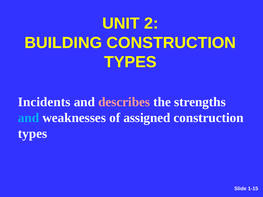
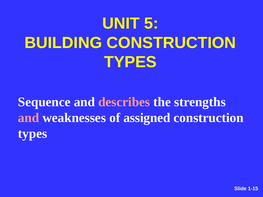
2: 2 -> 5
Incidents: Incidents -> Sequence
and at (29, 118) colour: light blue -> pink
